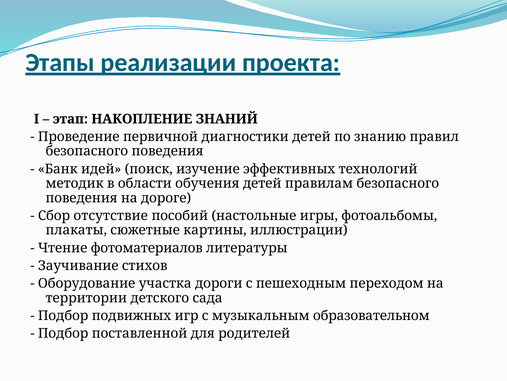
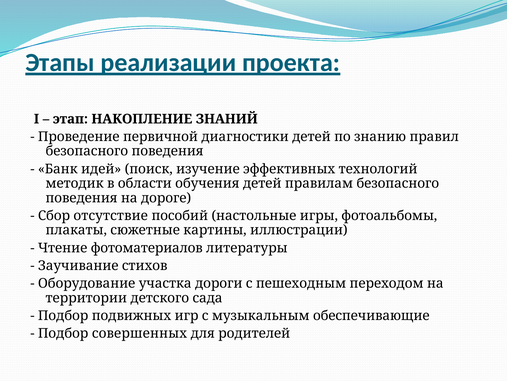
образовательном: образовательном -> обеспечивающие
поставленной: поставленной -> совершенных
